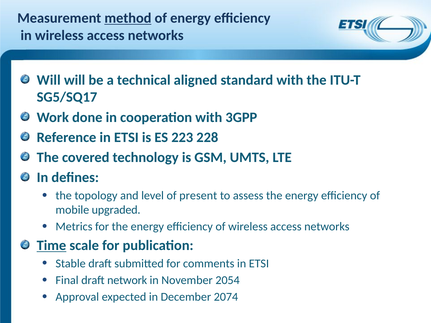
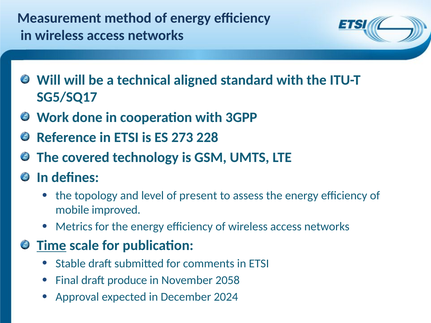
method underline: present -> none
223: 223 -> 273
upgraded: upgraded -> improved
network: network -> produce
2054: 2054 -> 2058
2074: 2074 -> 2024
